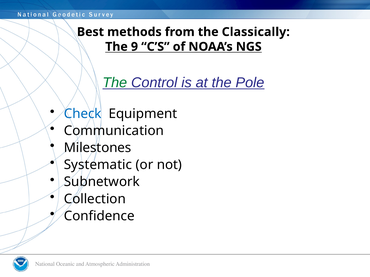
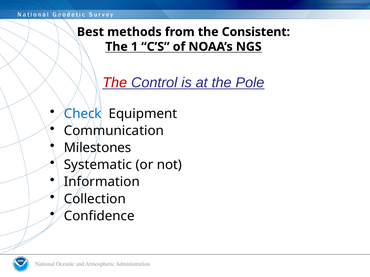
Classically: Classically -> Consistent
9: 9 -> 1
The at (115, 83) colour: green -> red
Subnetwork: Subnetwork -> Information
